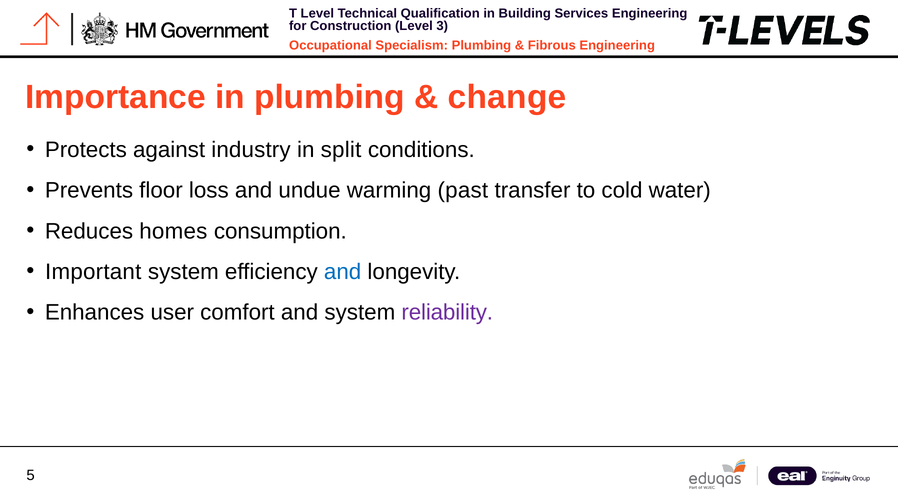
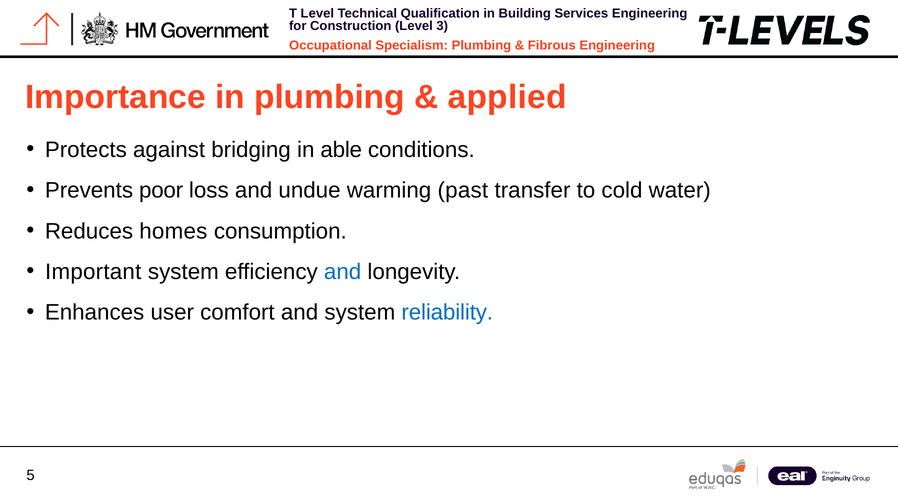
change: change -> applied
industry: industry -> bridging
split: split -> able
floor: floor -> poor
reliability colour: purple -> blue
